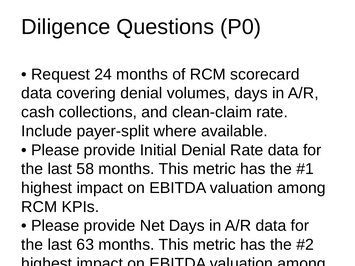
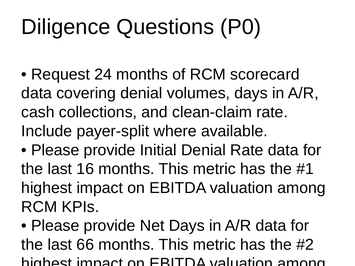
58: 58 -> 16
63: 63 -> 66
